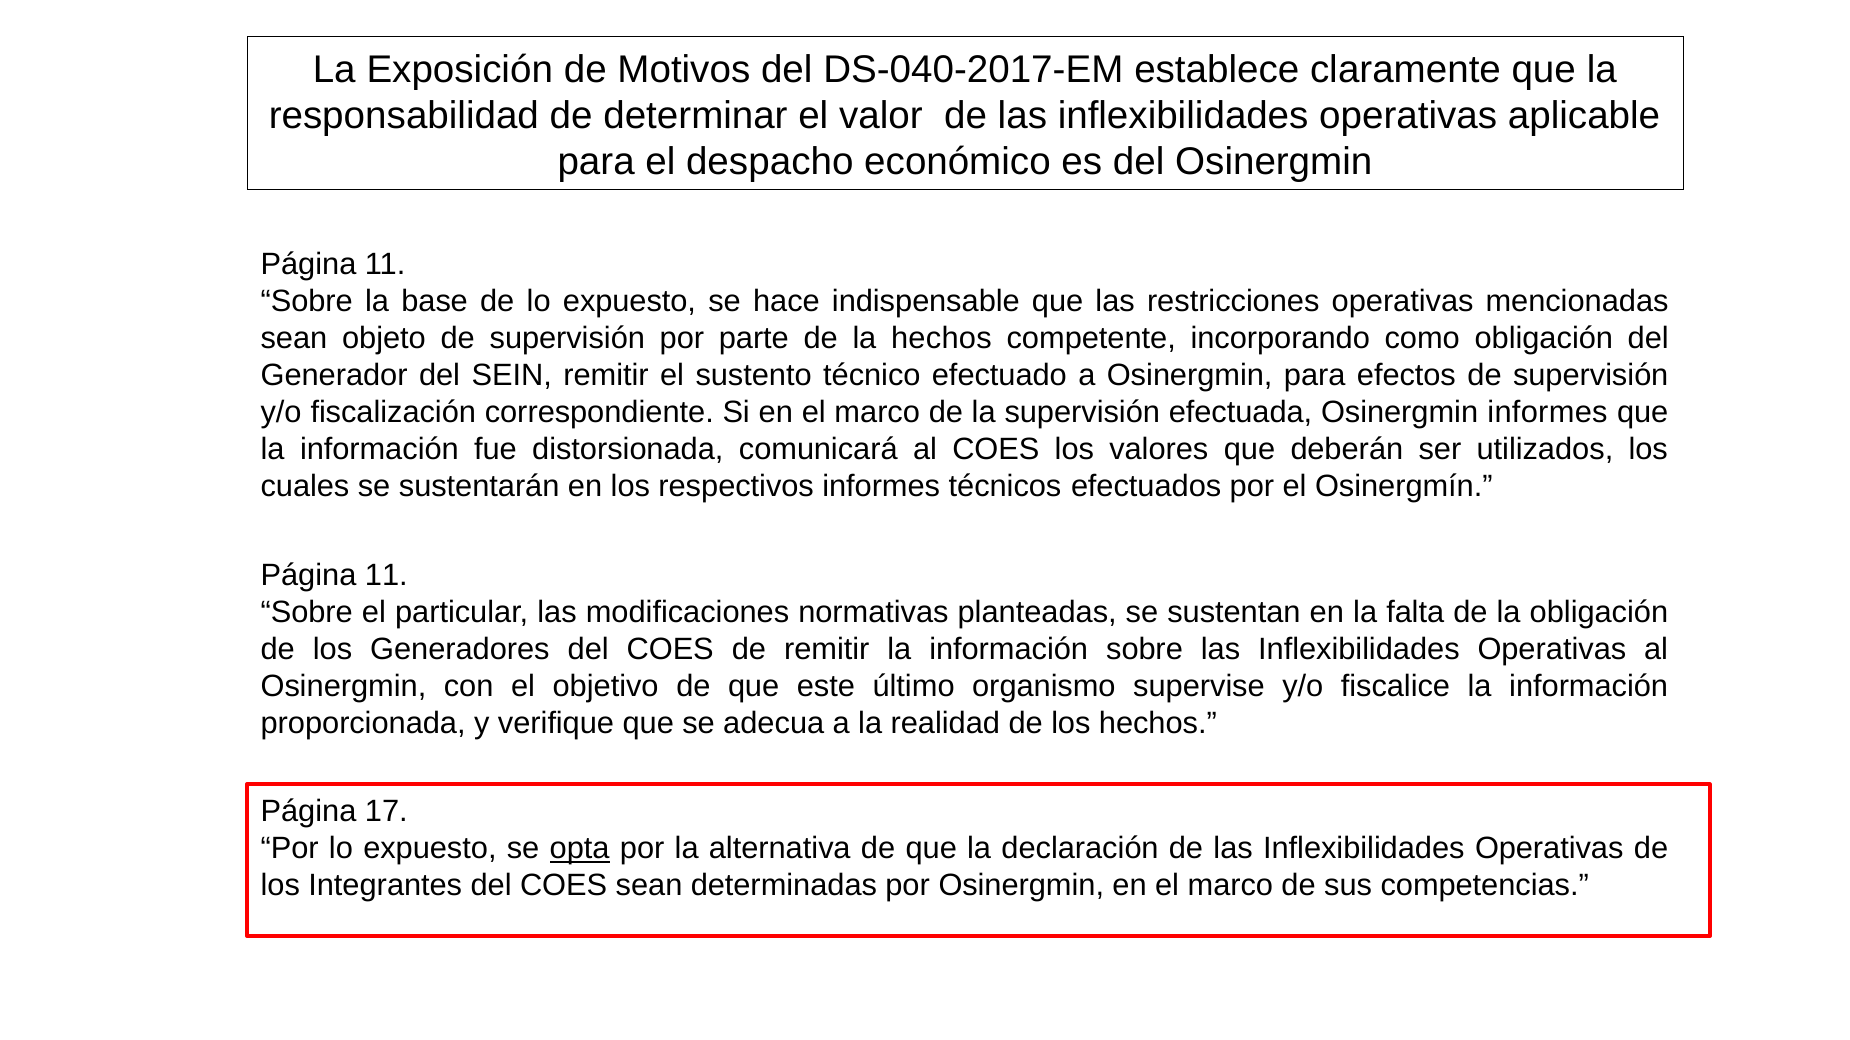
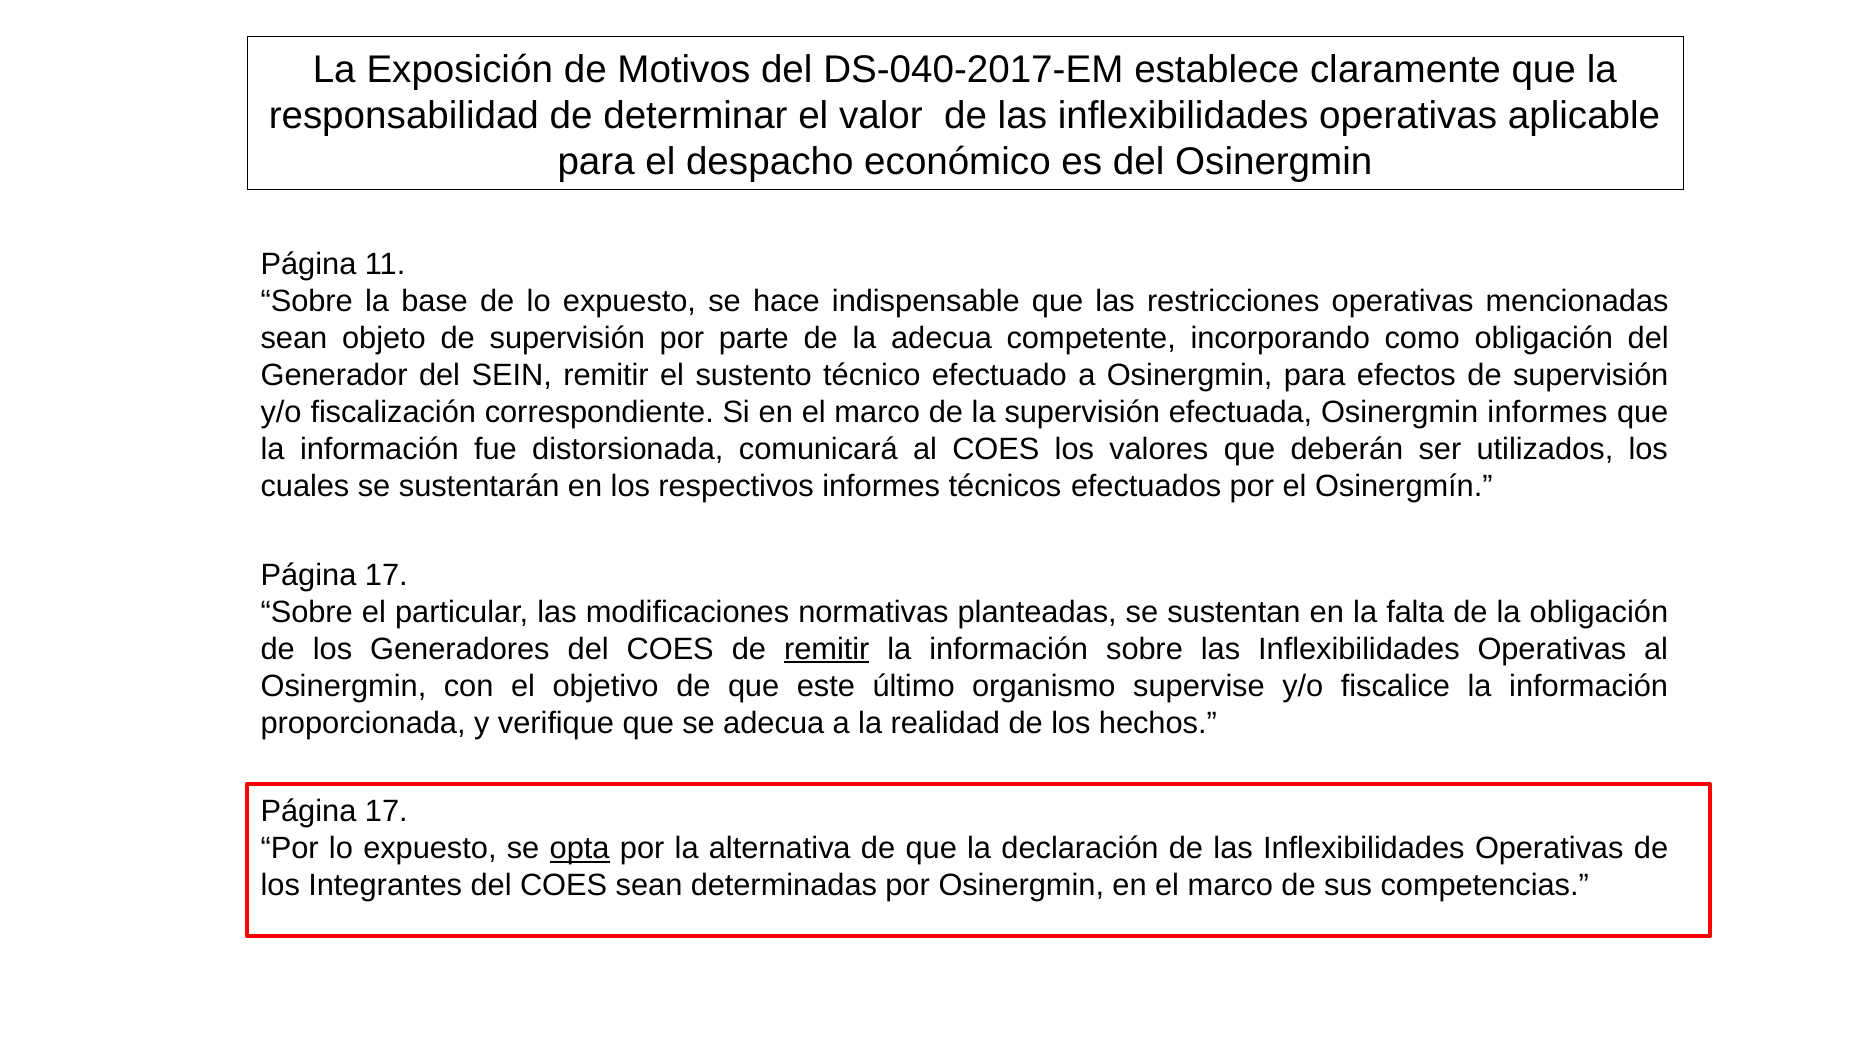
la hechos: hechos -> adecua
11 at (386, 576): 11 -> 17
remitir at (827, 650) underline: none -> present
